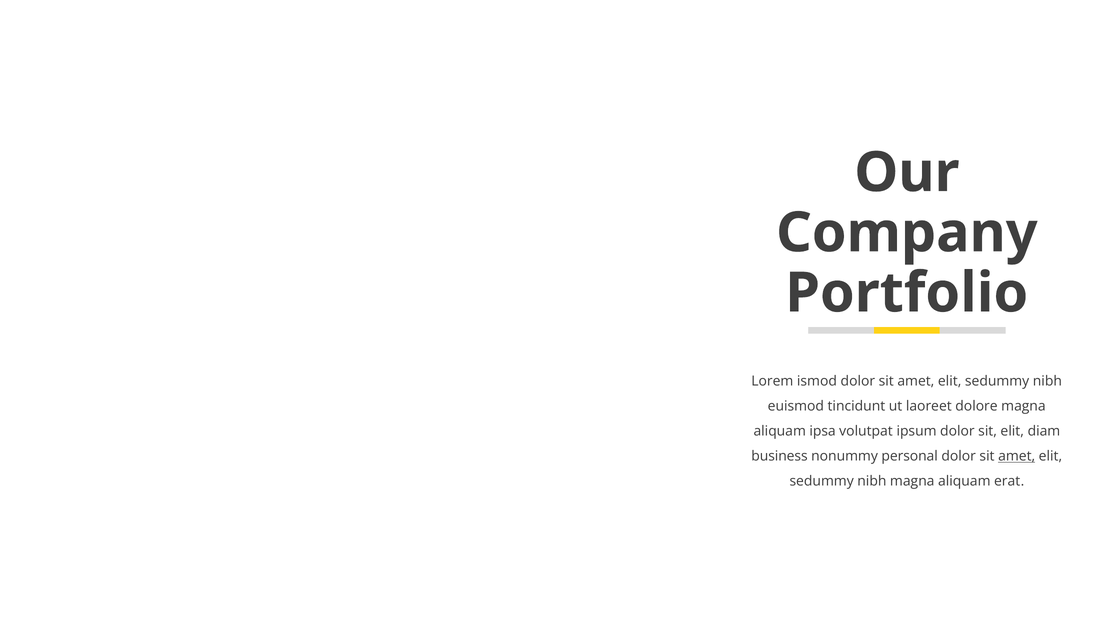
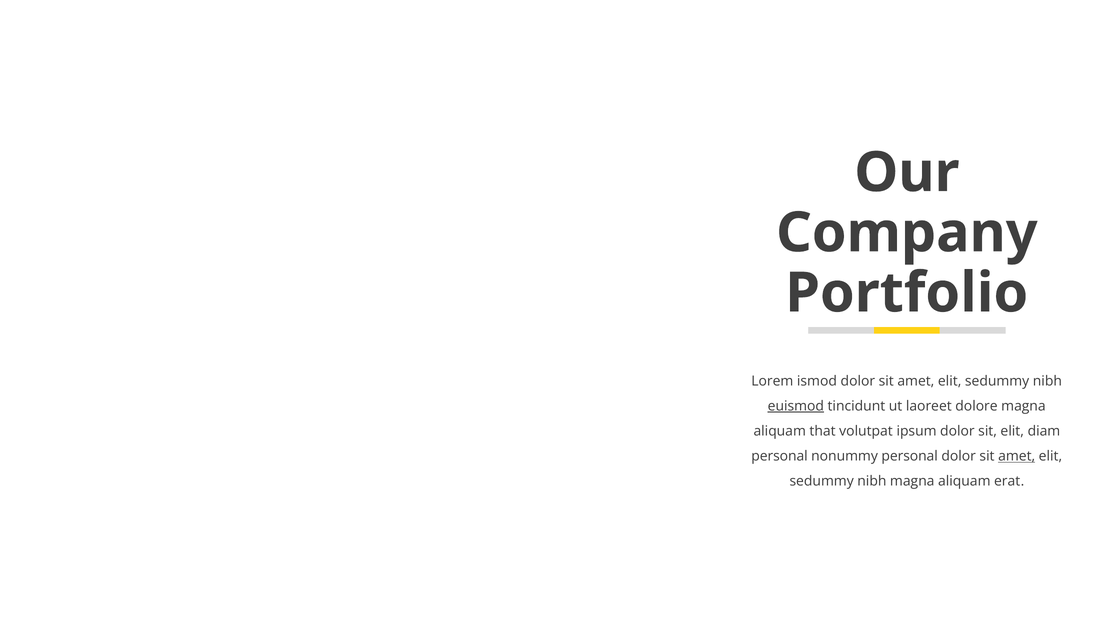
euismod underline: none -> present
ipsa: ipsa -> that
business at (780, 456): business -> personal
